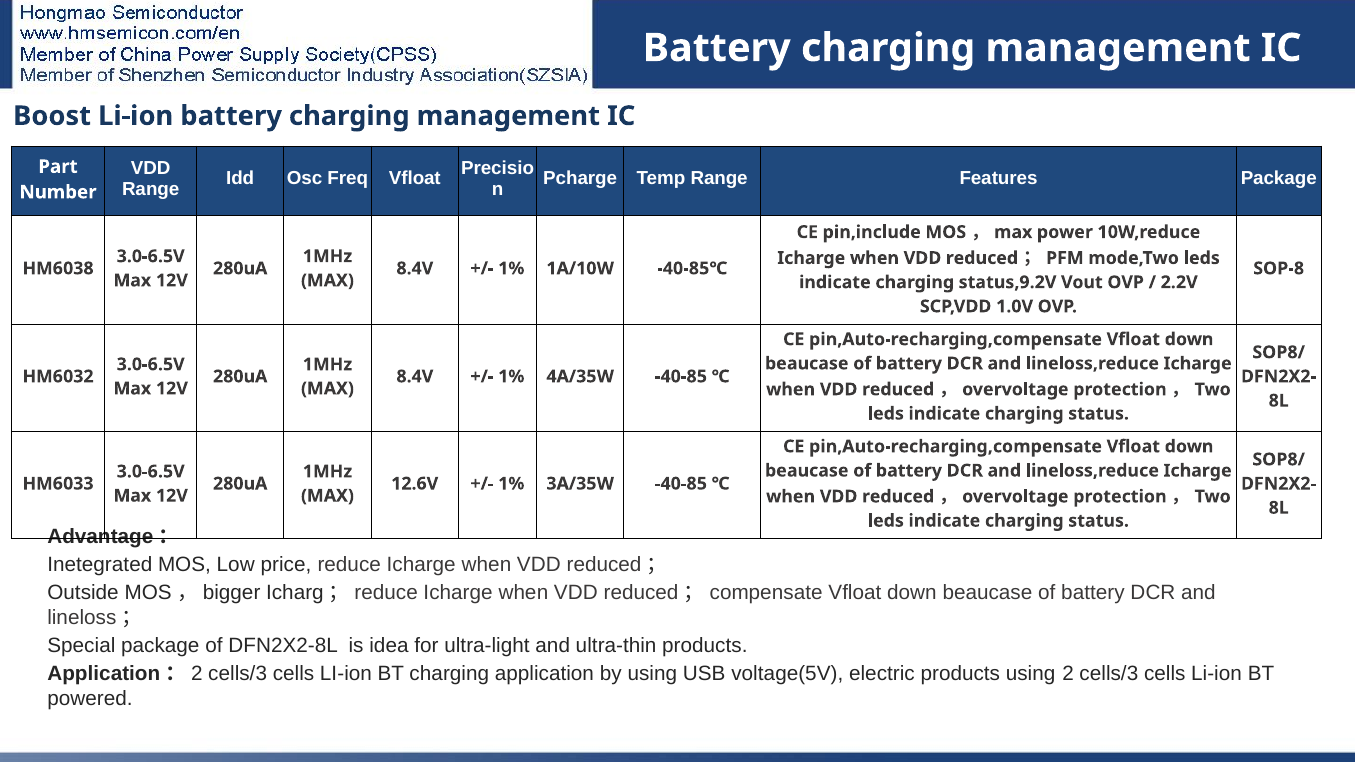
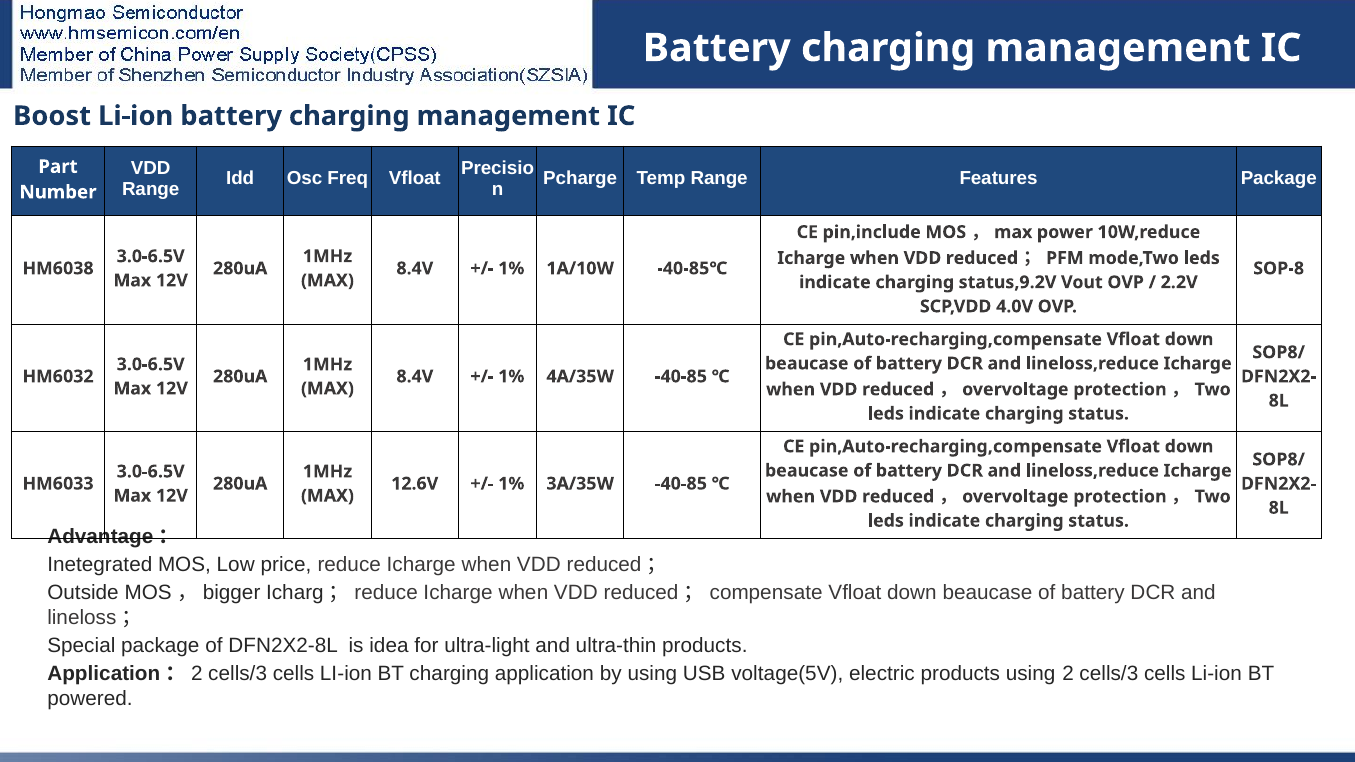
1.0V: 1.0V -> 4.0V
